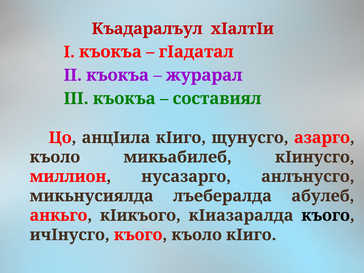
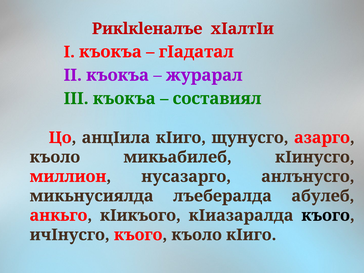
Къадаралъул: Къадаралъул -> Рикlкlеналъе
